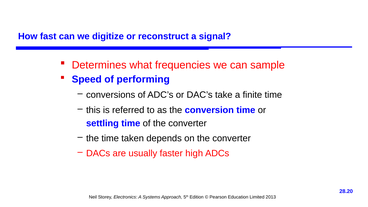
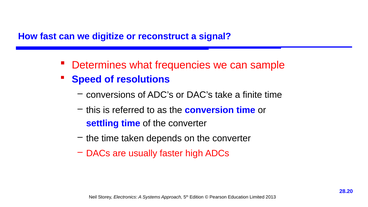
performing: performing -> resolutions
